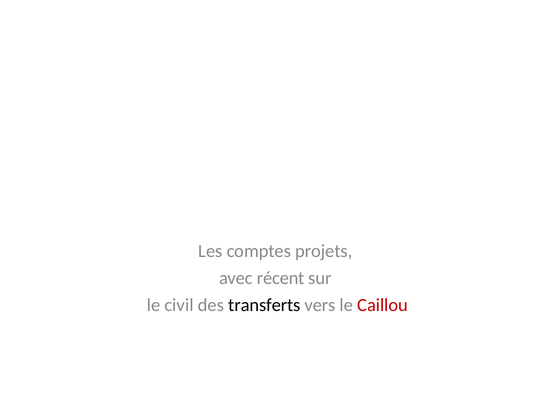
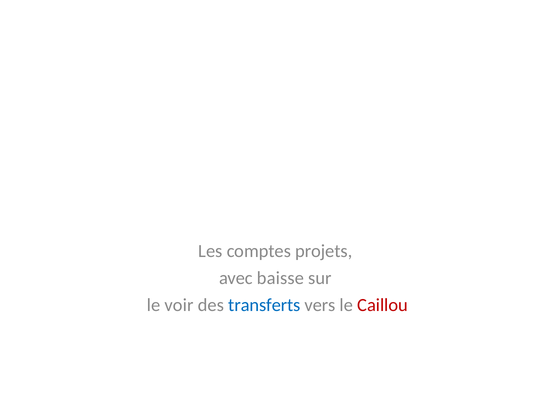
récent: récent -> baisse
civil: civil -> voir
transferts colour: black -> blue
